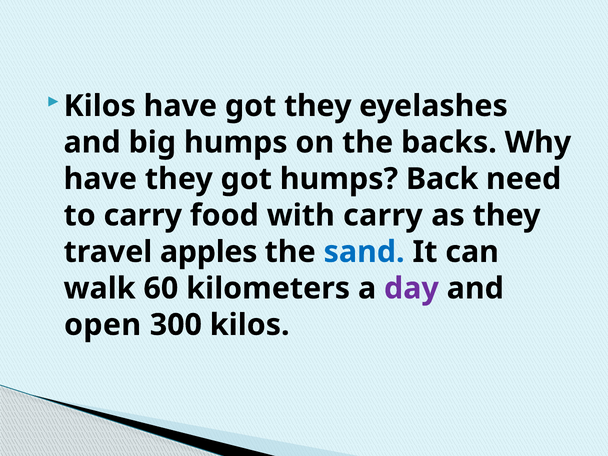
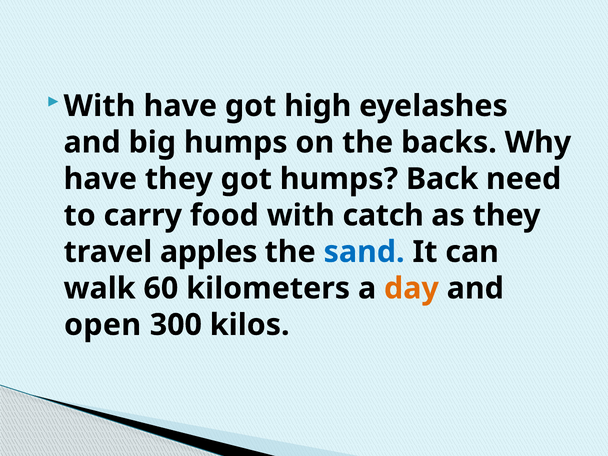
Kilos at (100, 106): Kilos -> With
got they: they -> high
with carry: carry -> catch
day colour: purple -> orange
